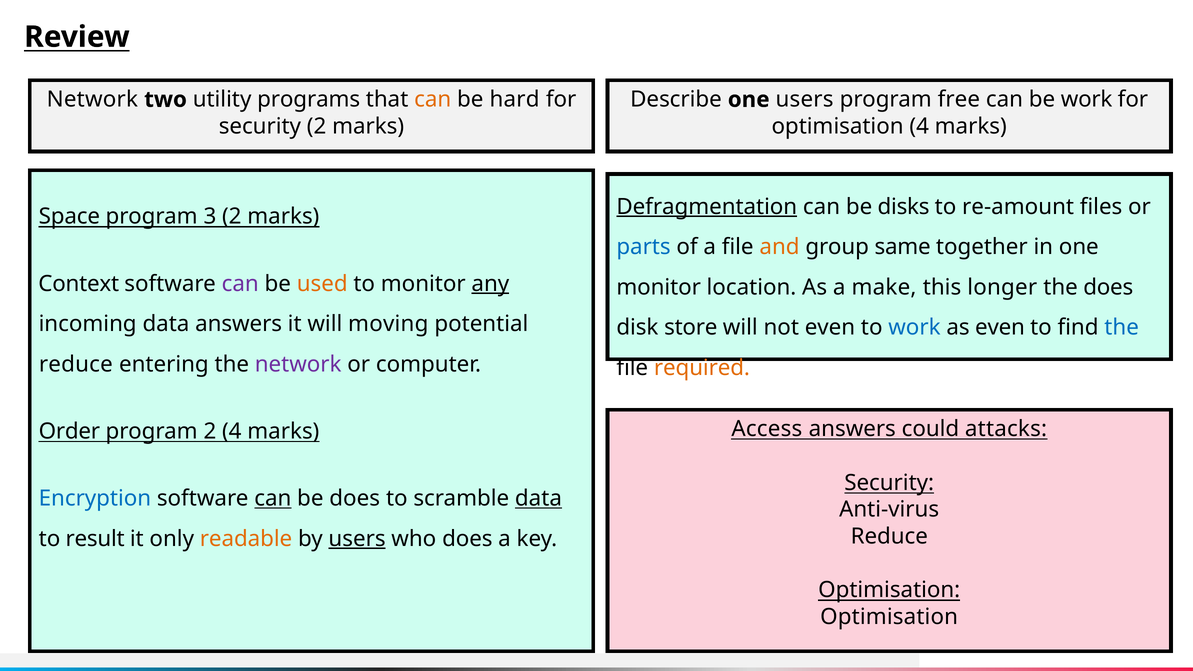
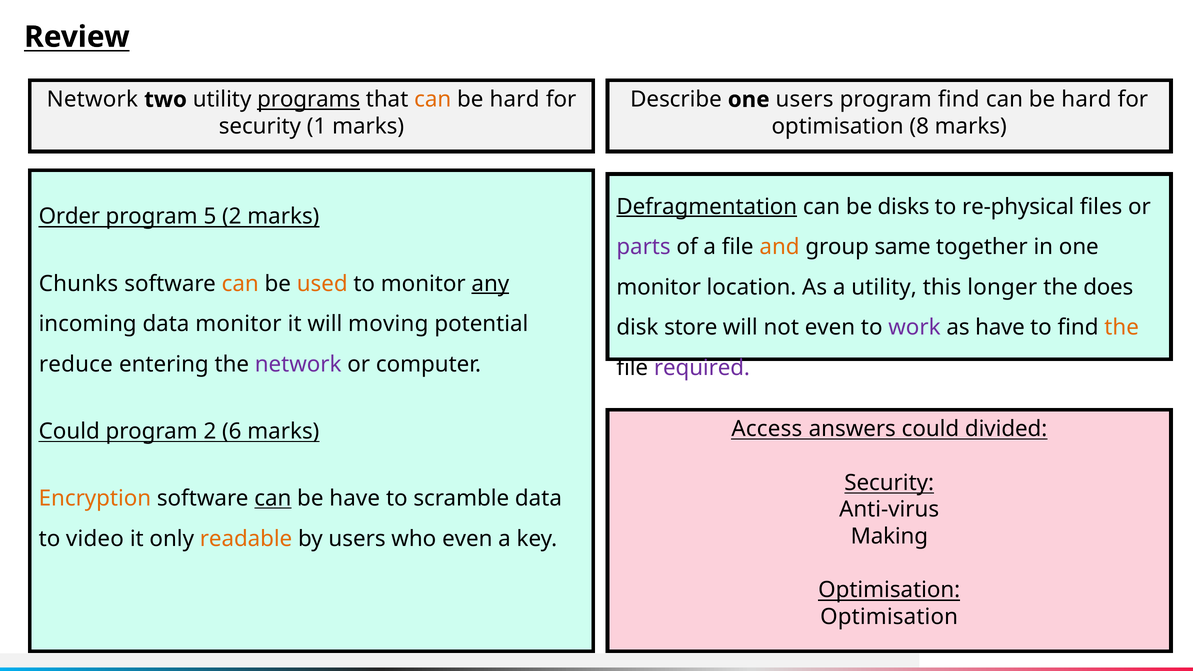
programs underline: none -> present
program free: free -> find
work at (1087, 100): work -> hard
security 2: 2 -> 1
optimisation 4: 4 -> 8
re-amount: re-amount -> re-physical
Space: Space -> Order
3: 3 -> 5
parts colour: blue -> purple
Context: Context -> Chunks
can at (240, 284) colour: purple -> orange
a make: make -> utility
data answers: answers -> monitor
work at (914, 328) colour: blue -> purple
as even: even -> have
the at (1122, 328) colour: blue -> orange
required colour: orange -> purple
attacks: attacks -> divided
Order at (69, 431): Order -> Could
2 4: 4 -> 6
Encryption colour: blue -> orange
be does: does -> have
data at (538, 498) underline: present -> none
Reduce at (889, 536): Reduce -> Making
result: result -> video
users at (357, 539) underline: present -> none
who does: does -> even
